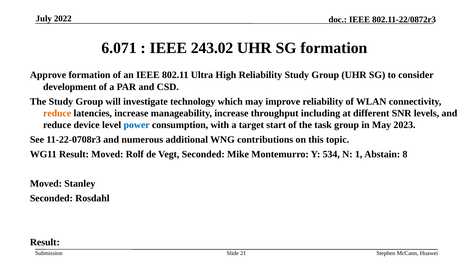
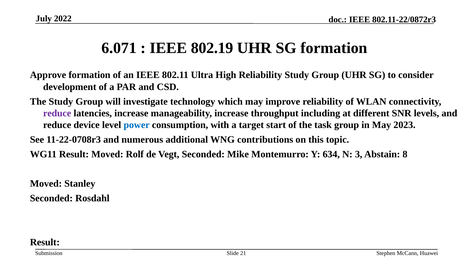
243.02: 243.02 -> 802.19
reduce at (57, 113) colour: orange -> purple
534: 534 -> 634
1: 1 -> 3
